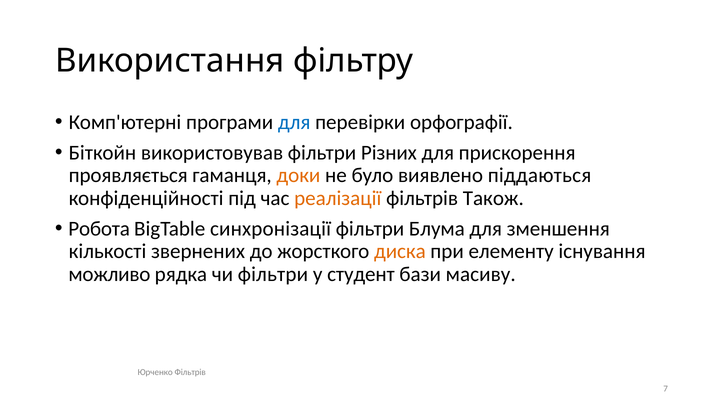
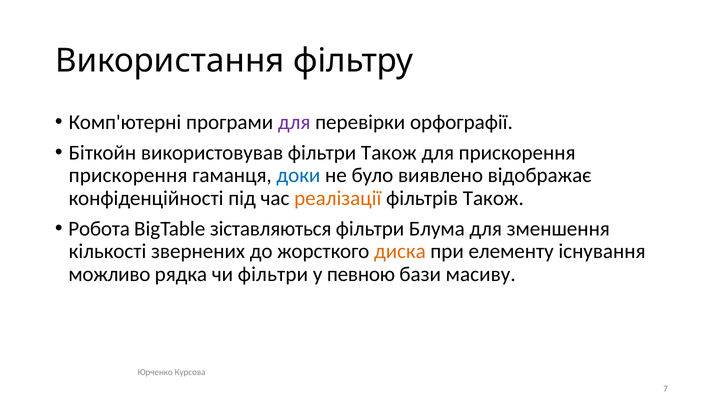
для at (294, 122) colour: blue -> purple
фільтри Різних: Різних -> Також
проявляється at (128, 175): проявляється -> прискорення
доки colour: orange -> blue
піддаються: піддаються -> відображає
синхронізації: синхронізації -> зіставляються
студент: студент -> певною
Юрченко Фільтрів: Фільтрів -> Курсова
